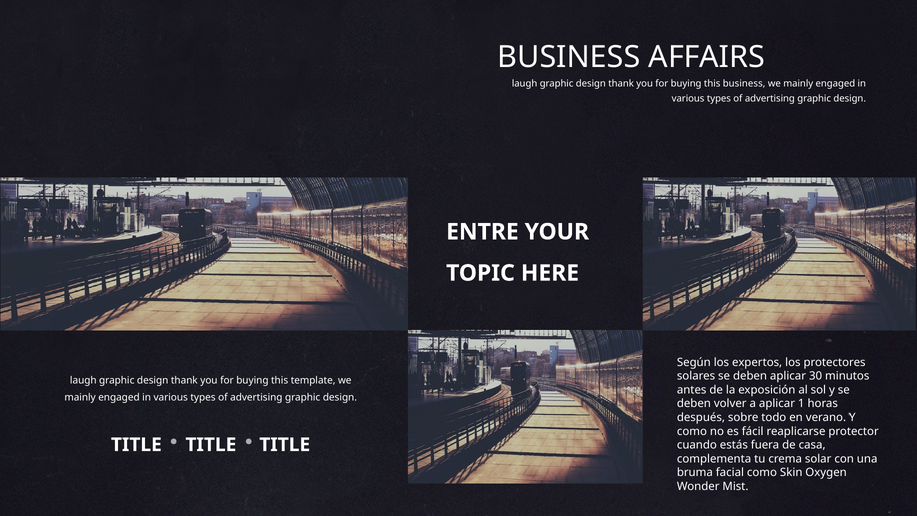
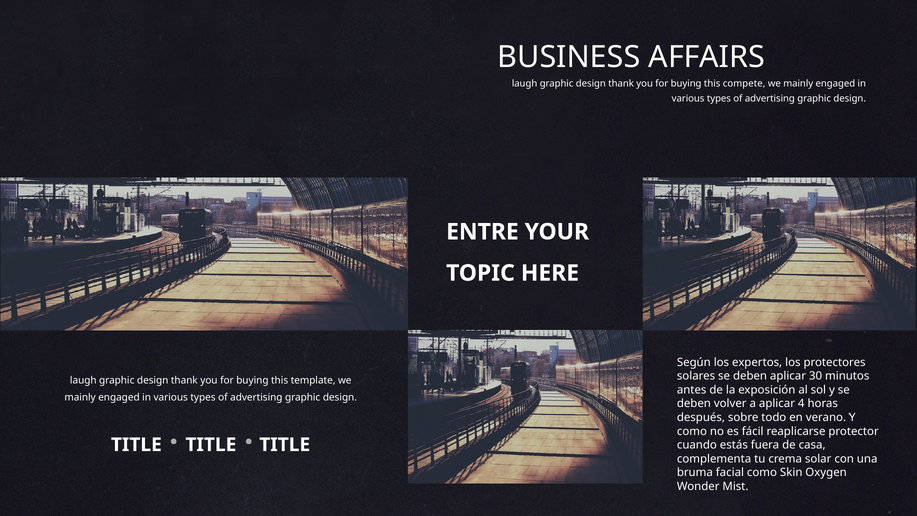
this business: business -> compete
1: 1 -> 4
